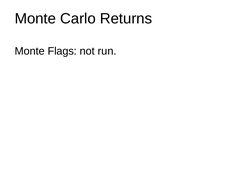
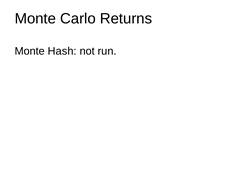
Flags: Flags -> Hash
